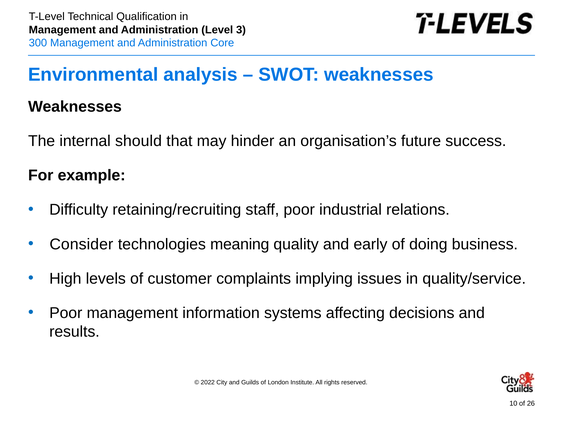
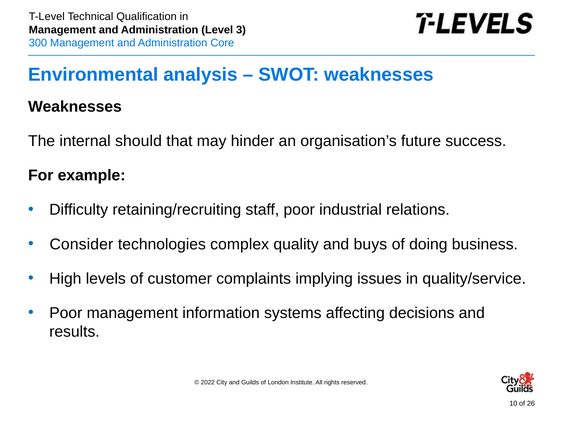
meaning: meaning -> complex
early: early -> buys
